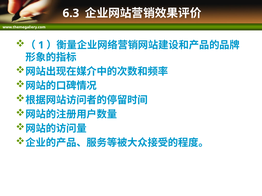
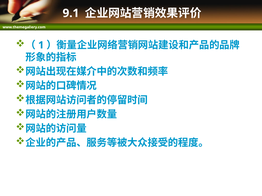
6.3: 6.3 -> 9.1
